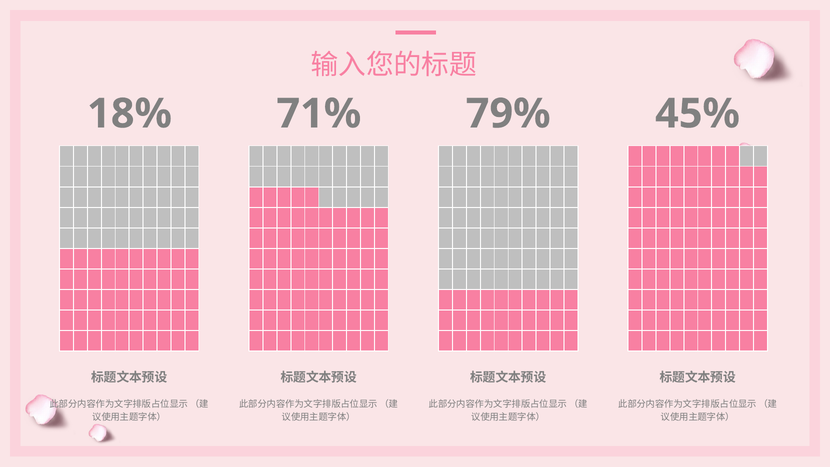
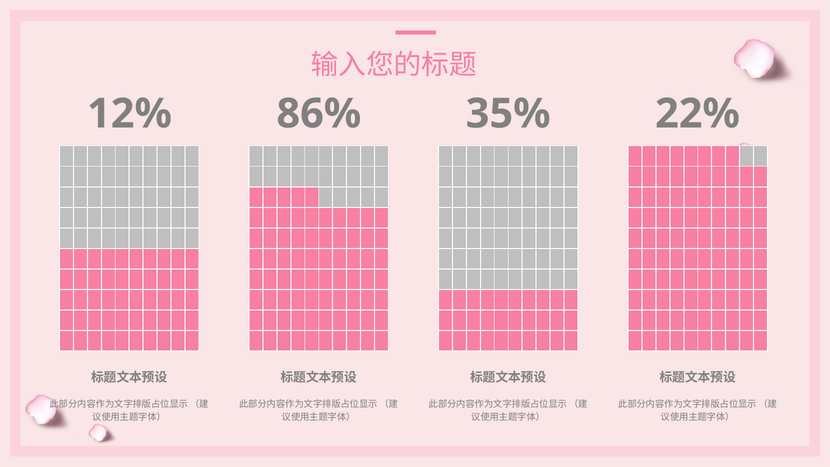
18%: 18% -> 12%
71%: 71% -> 86%
79%: 79% -> 35%
45%: 45% -> 22%
